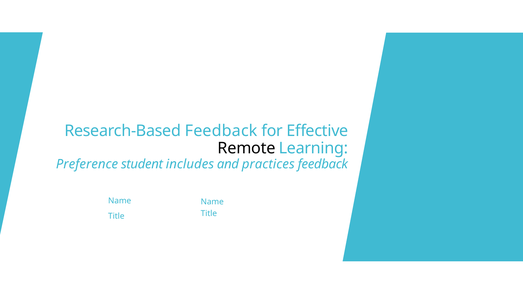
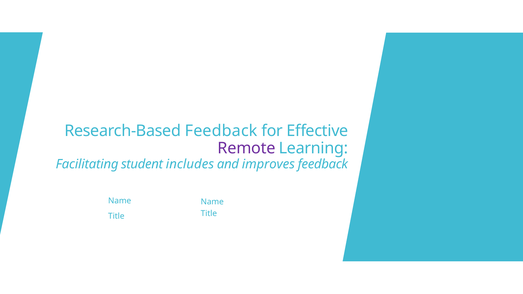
Remote colour: black -> purple
Preference: Preference -> Facilitating
practices: practices -> improves
